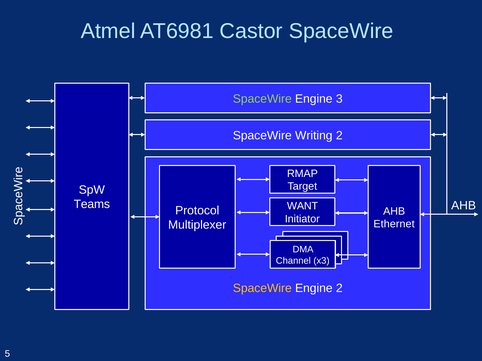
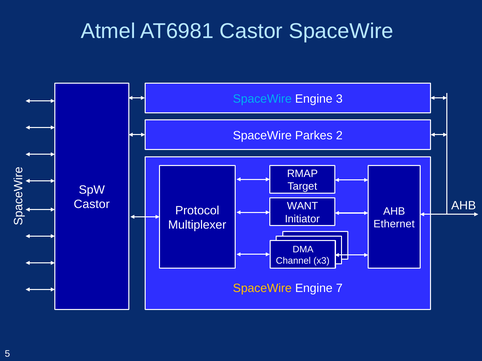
SpaceWire at (262, 99) colour: light green -> light blue
Writing: Writing -> Parkes
Teams at (92, 205): Teams -> Castor
Engine 2: 2 -> 7
